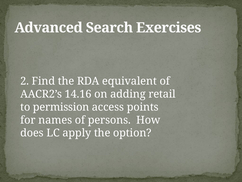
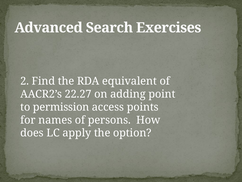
14.16: 14.16 -> 22.27
retail: retail -> point
